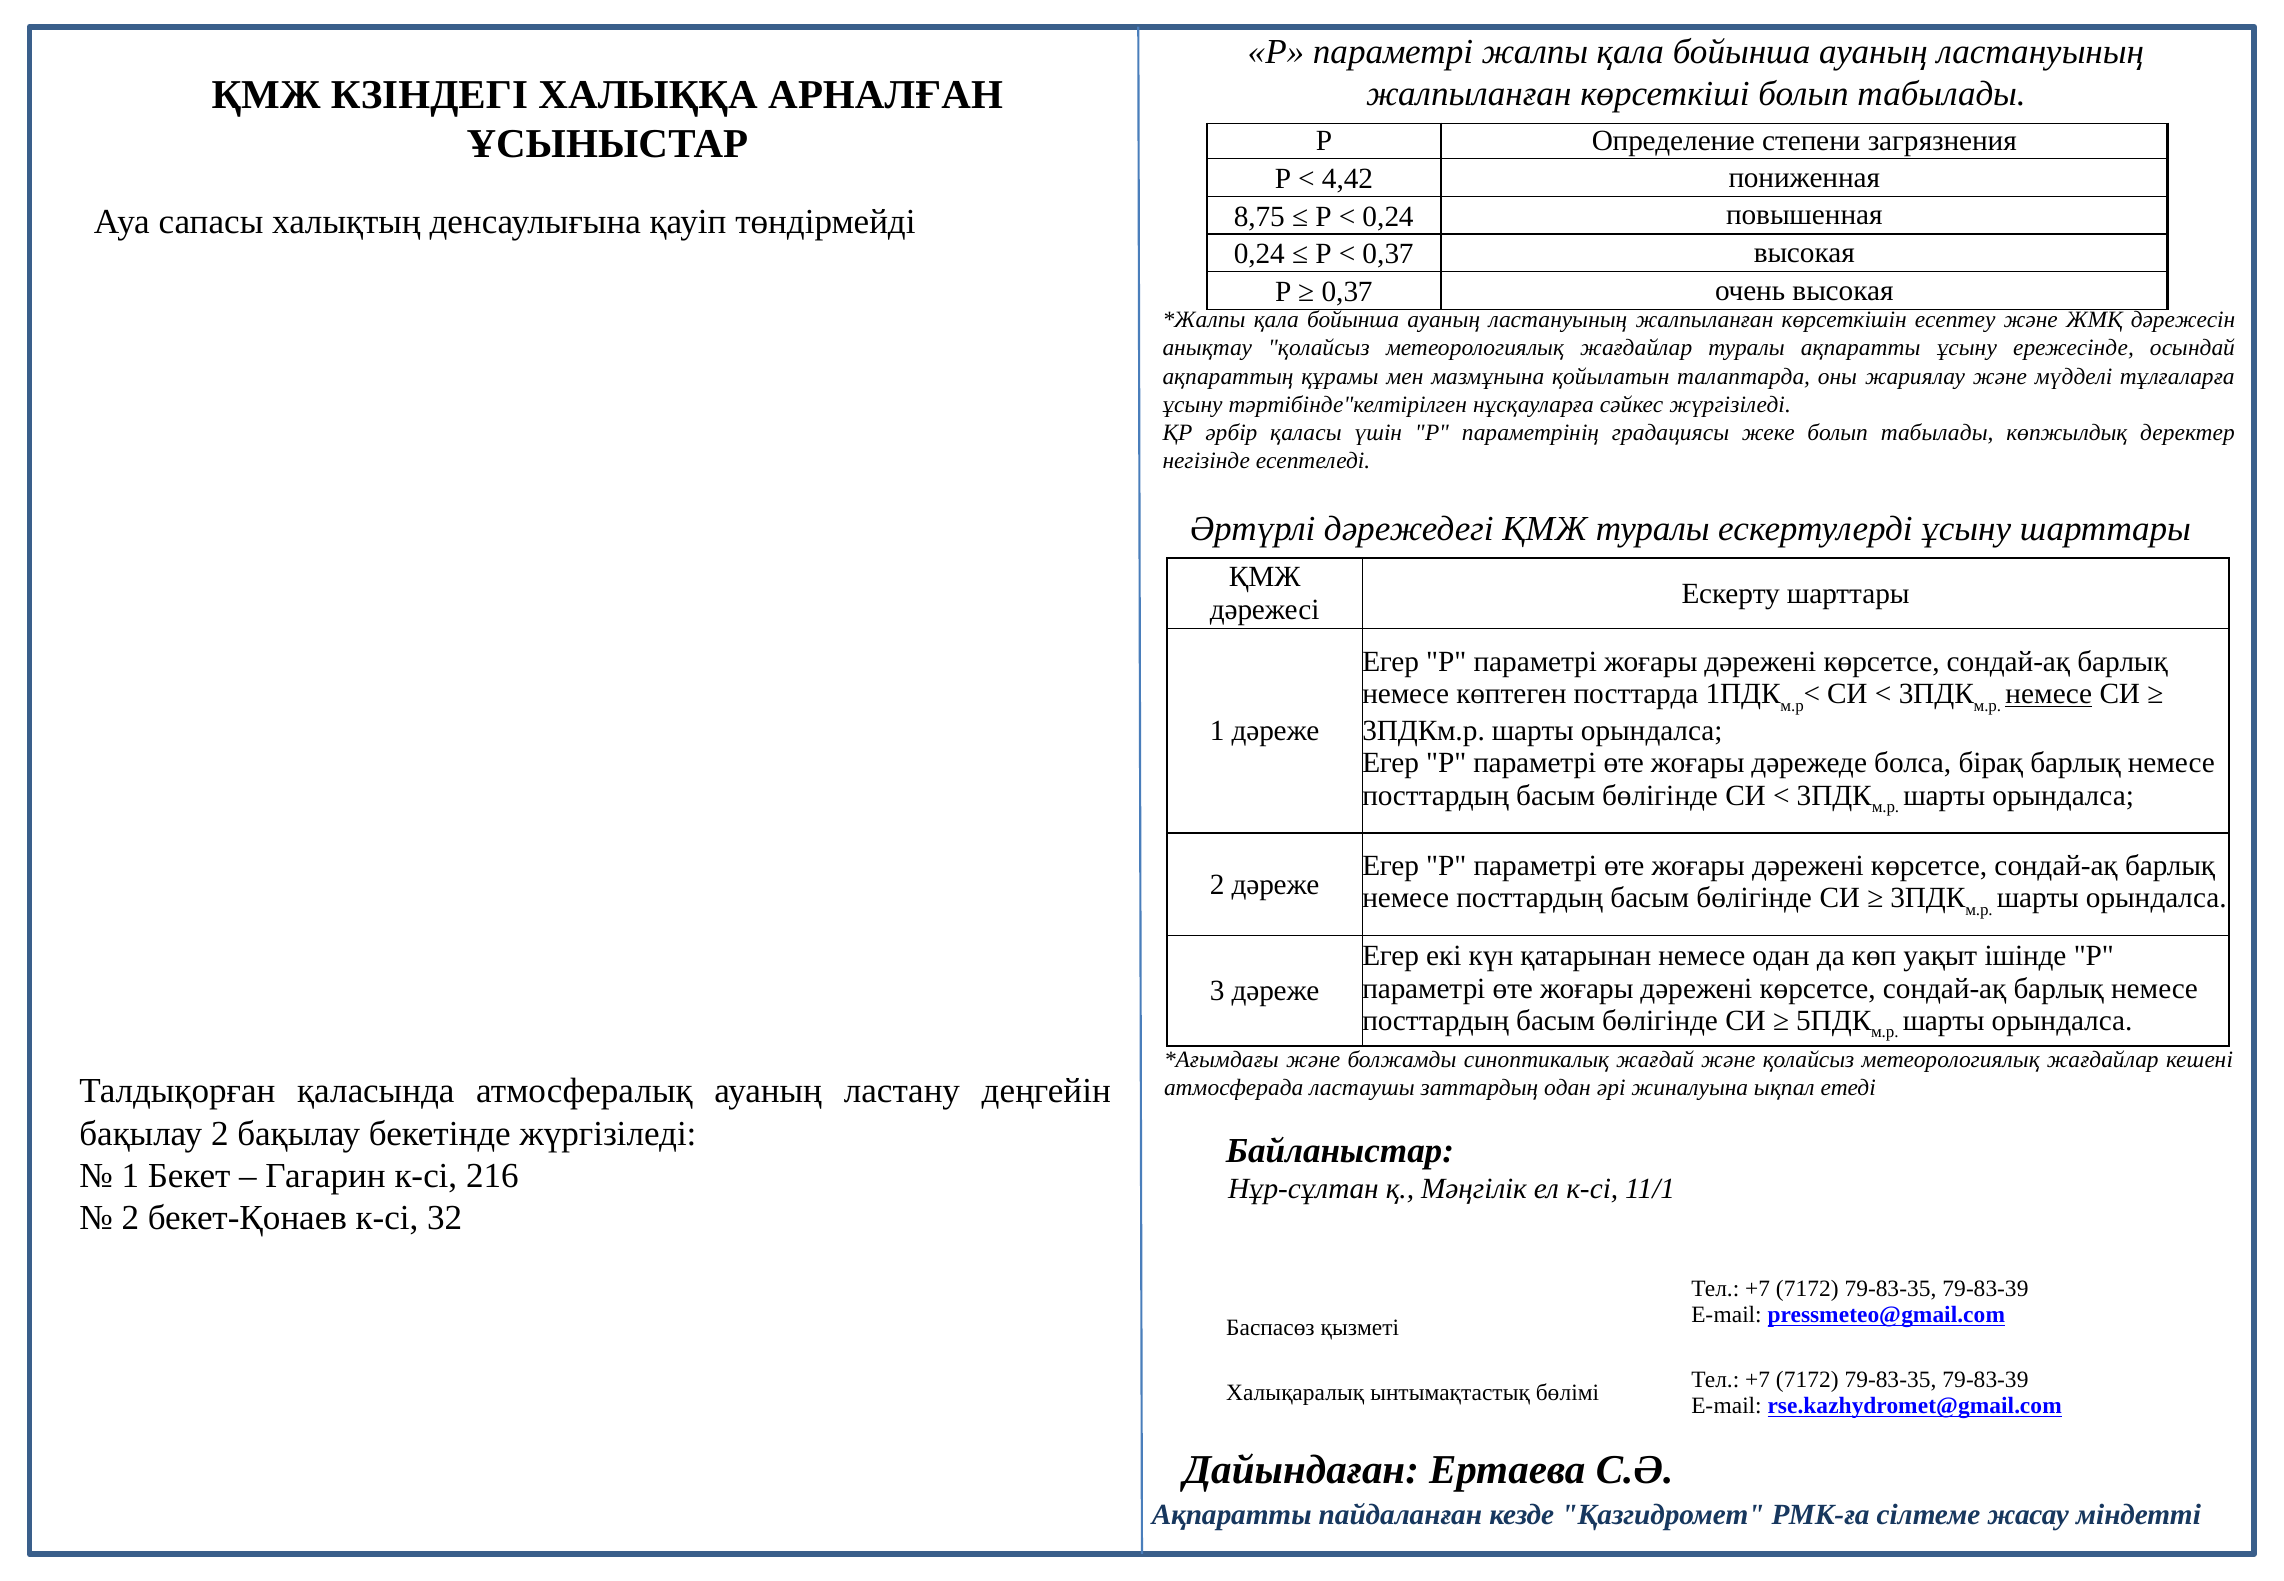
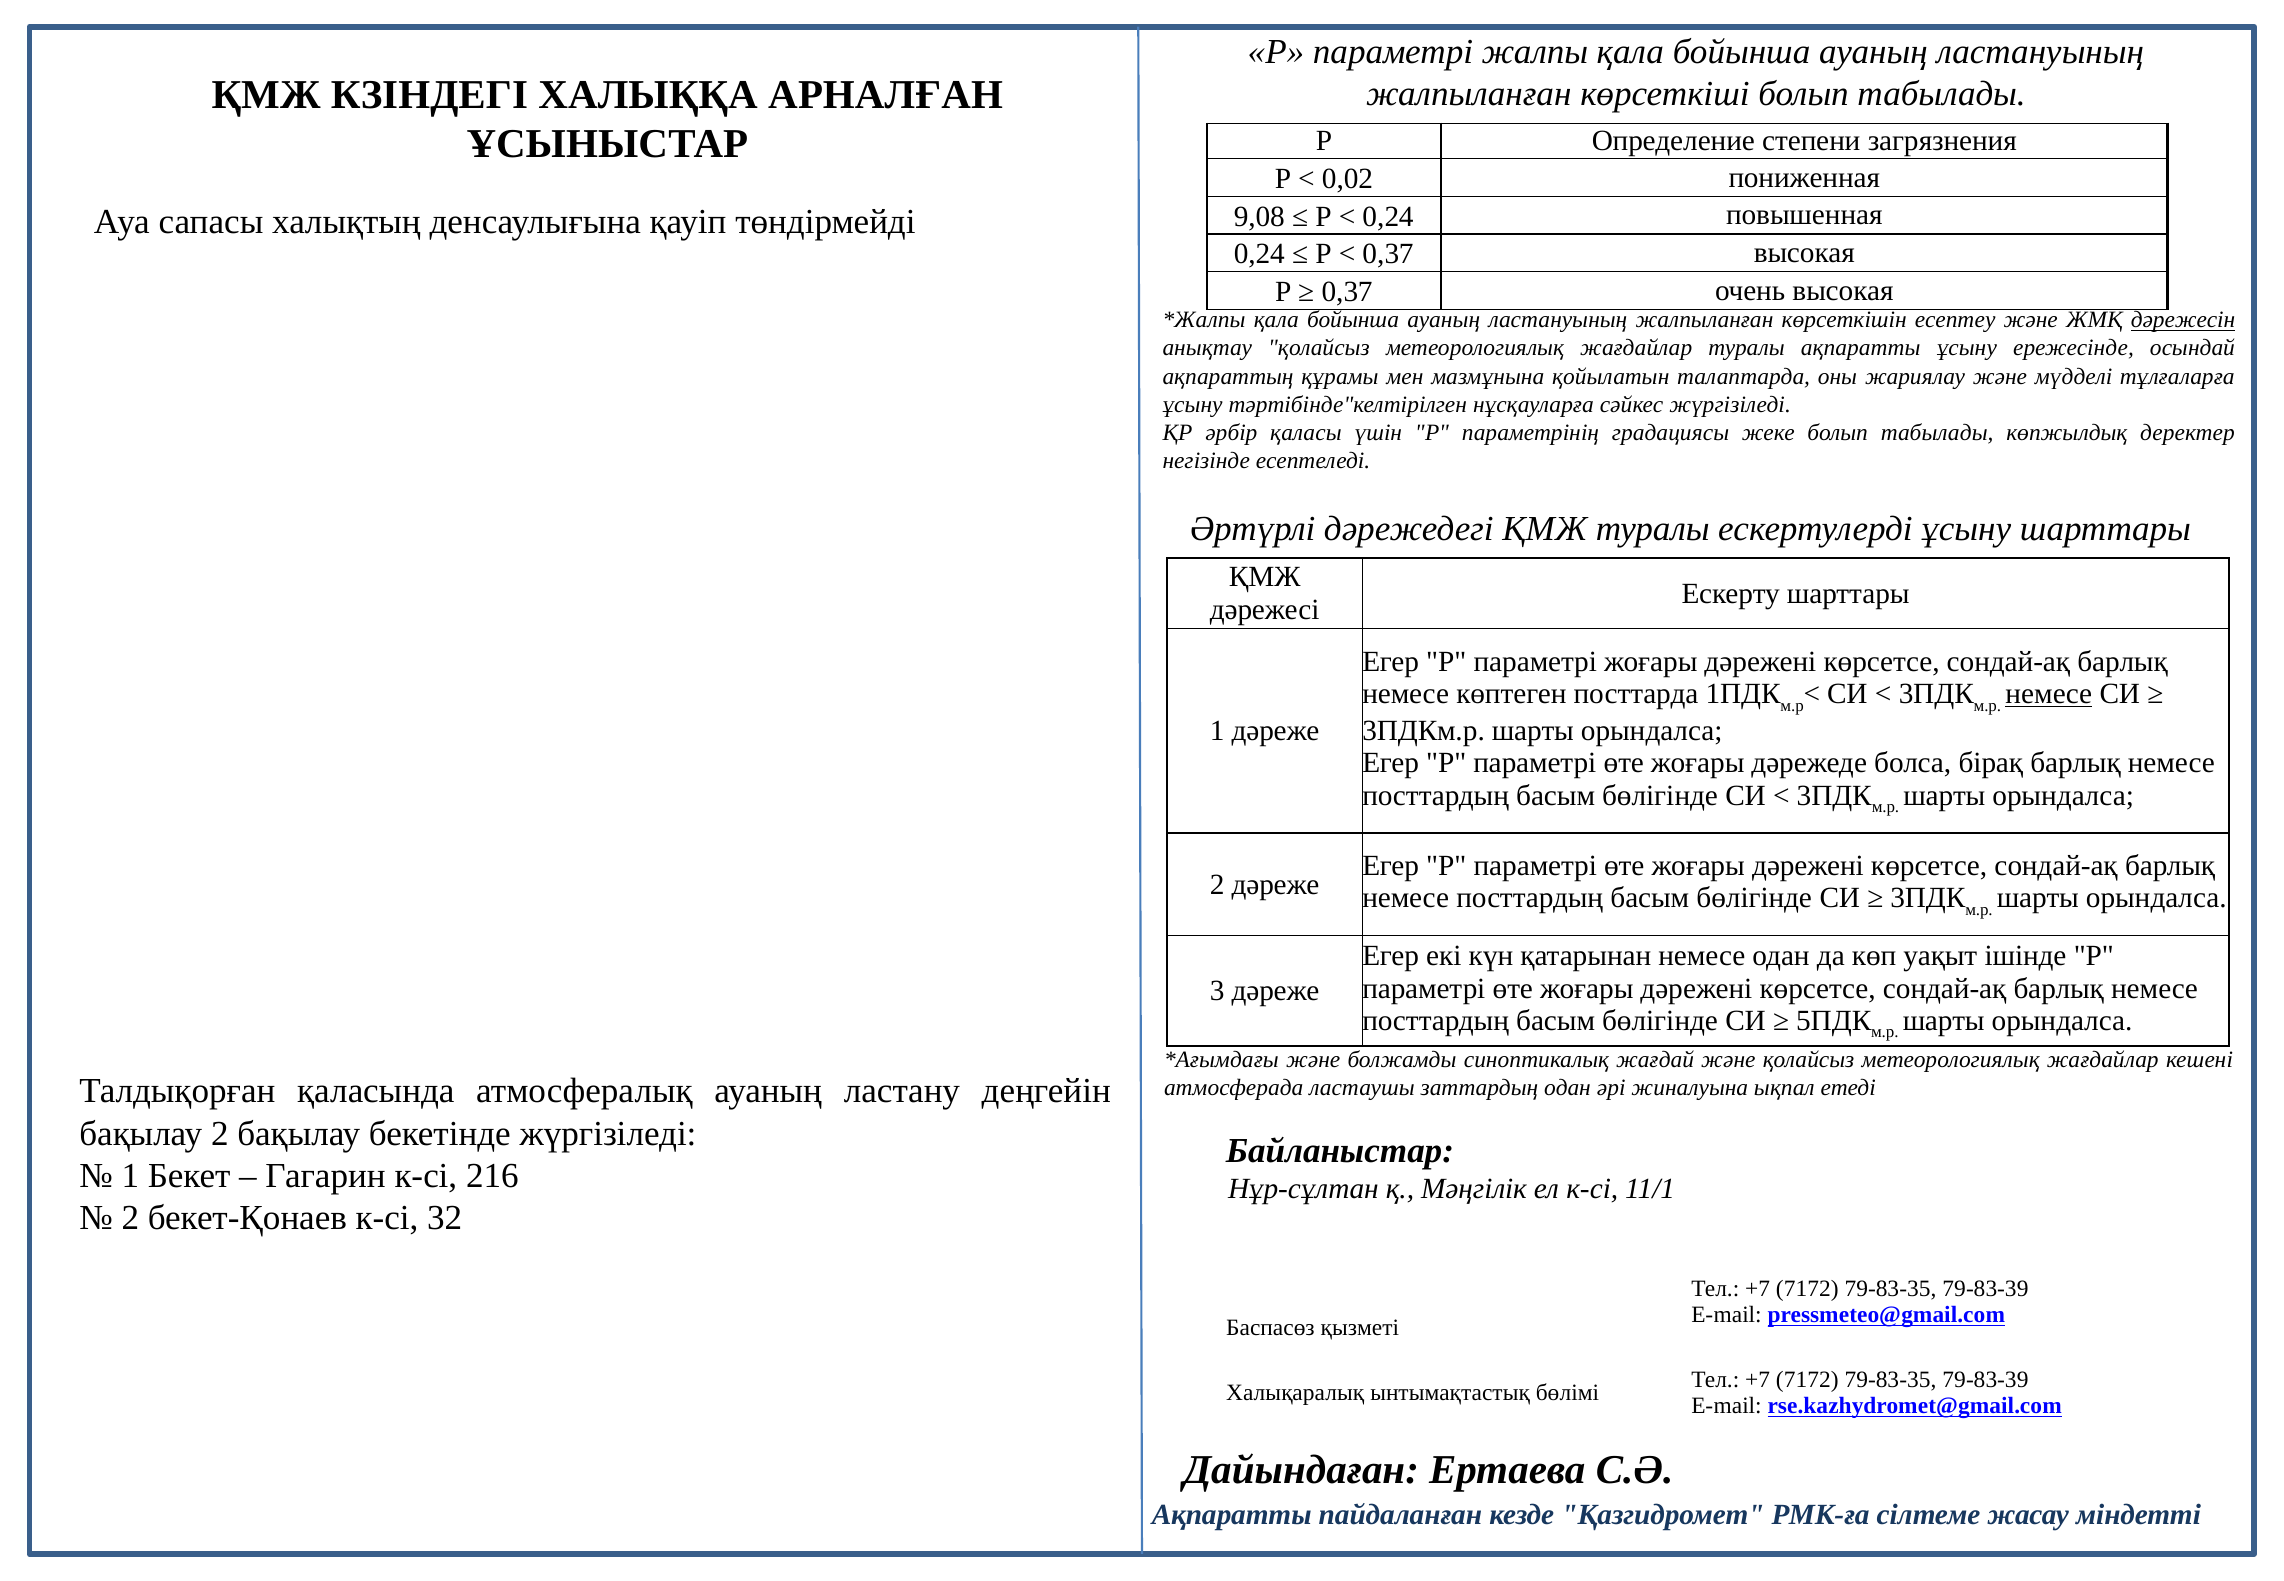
4,42: 4,42 -> 0,02
8,75: 8,75 -> 9,08
дәрежесін underline: none -> present
